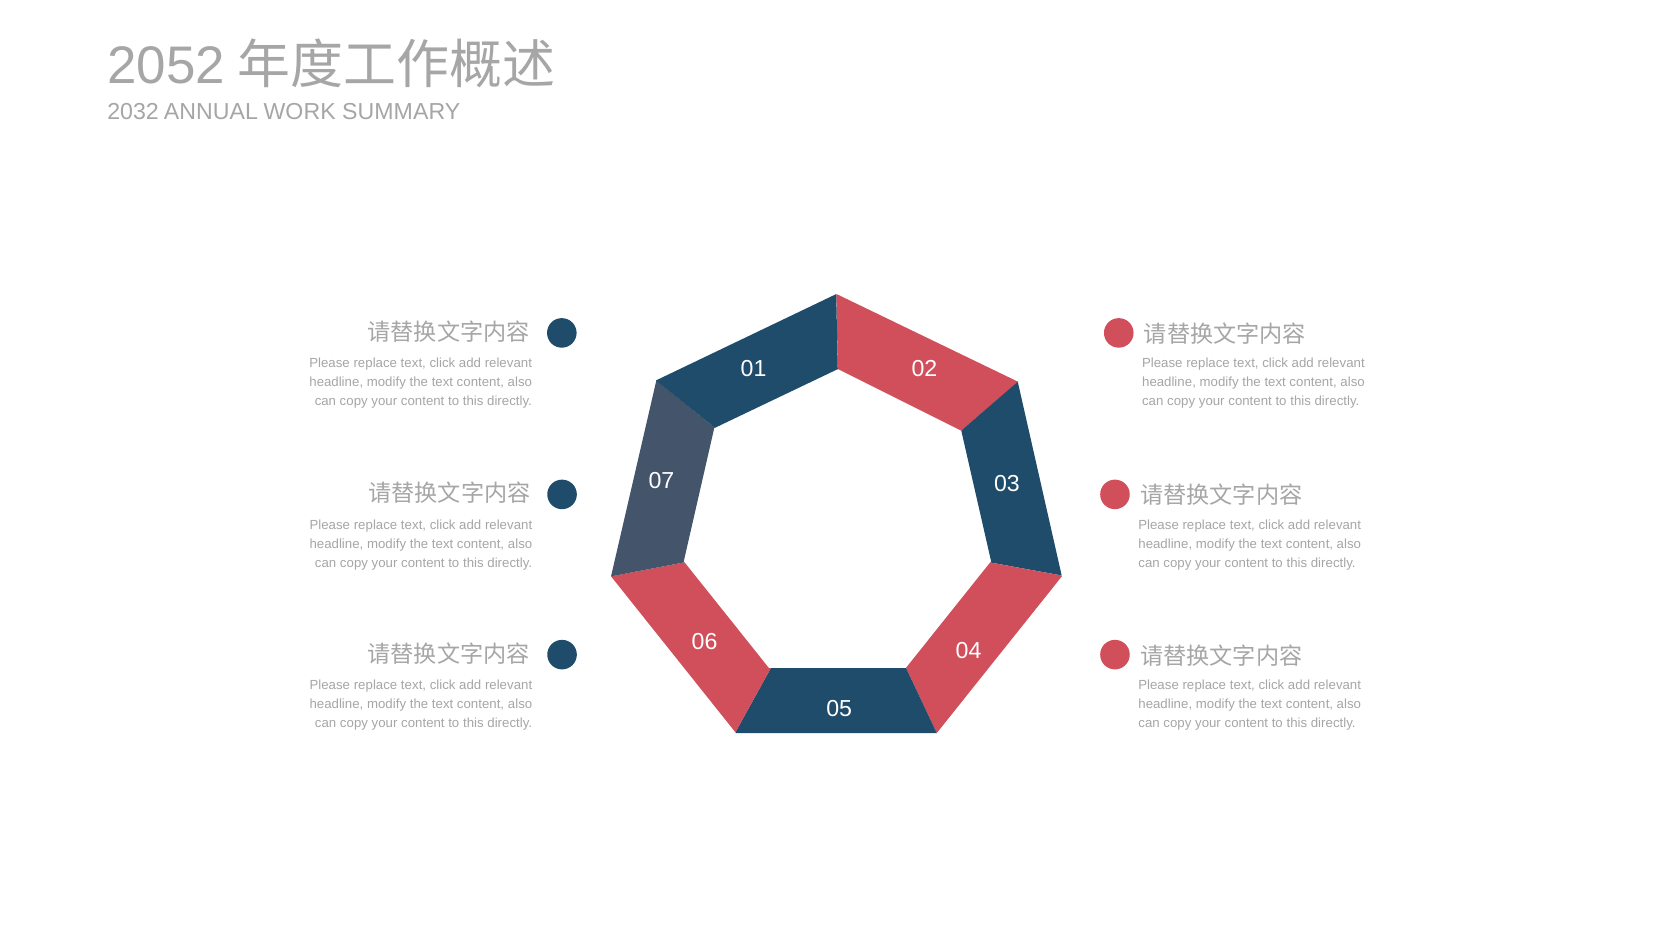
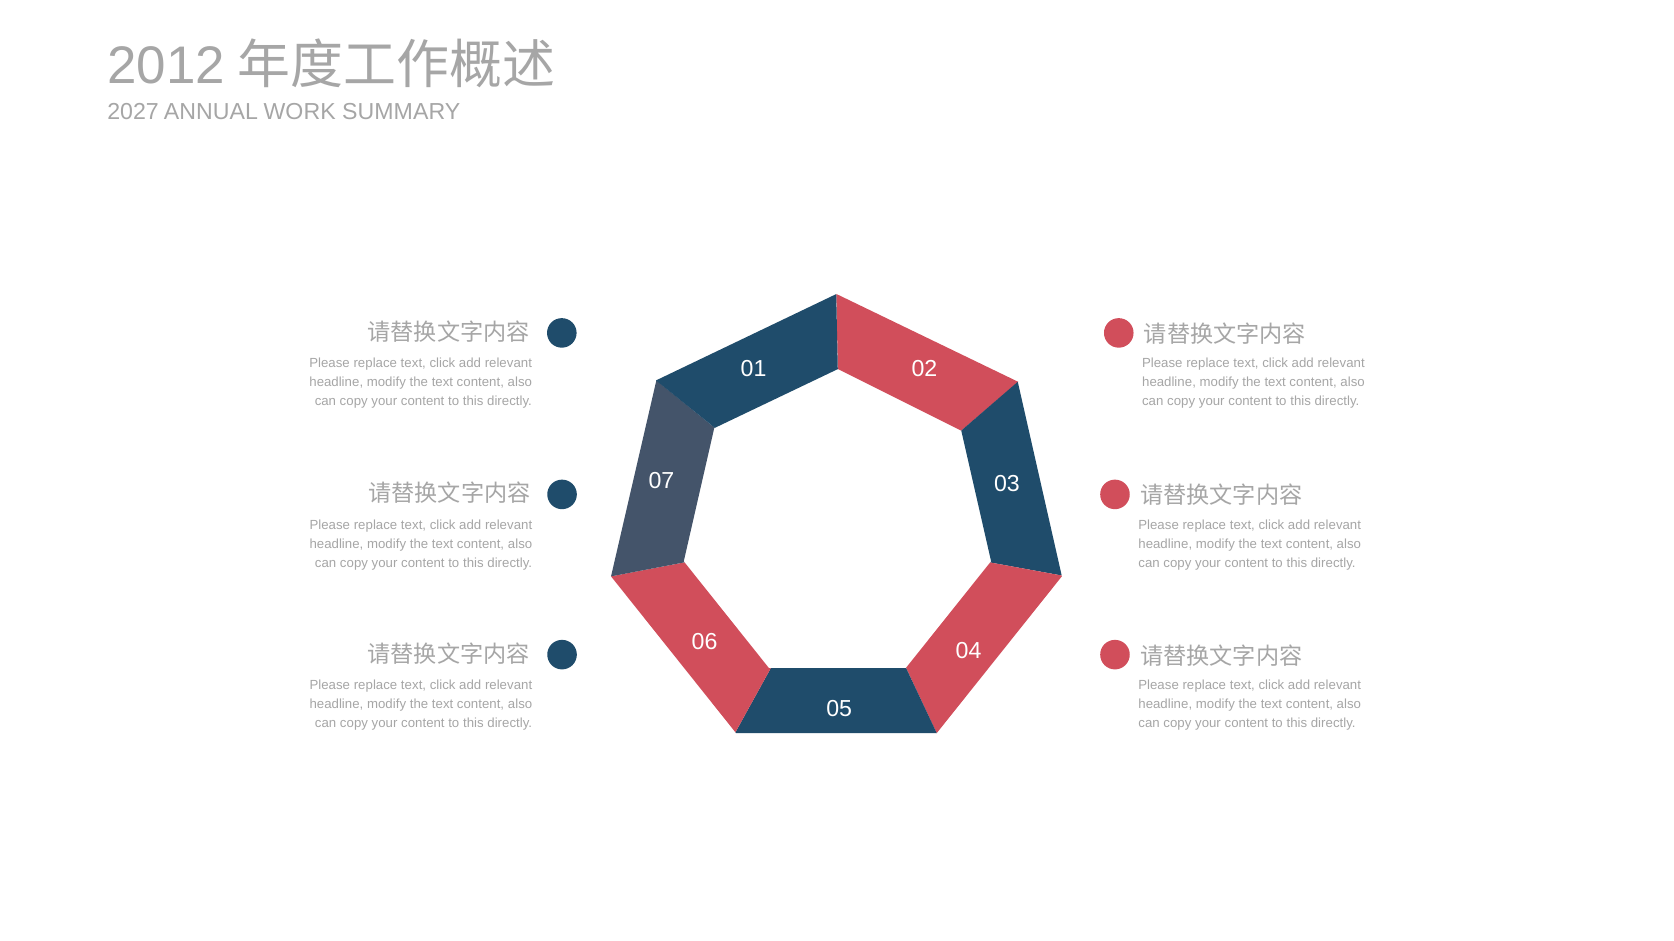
2052: 2052 -> 2012
2032: 2032 -> 2027
